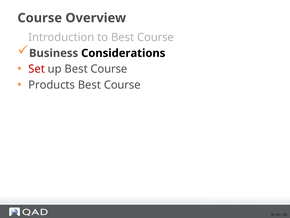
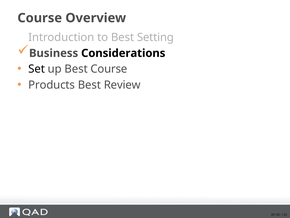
to Best Course: Course -> Setting
Set colour: red -> black
Course at (122, 85): Course -> Review
